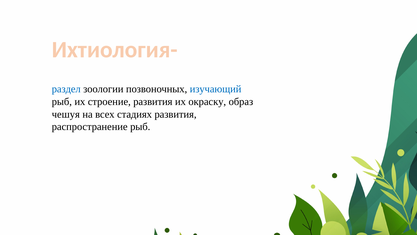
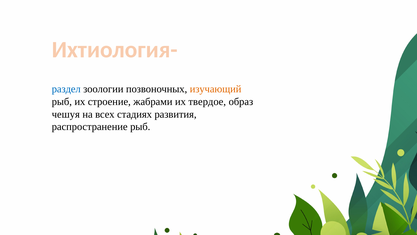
изучающий colour: blue -> orange
строение развития: развития -> жабрами
окраску: окраску -> твердое
